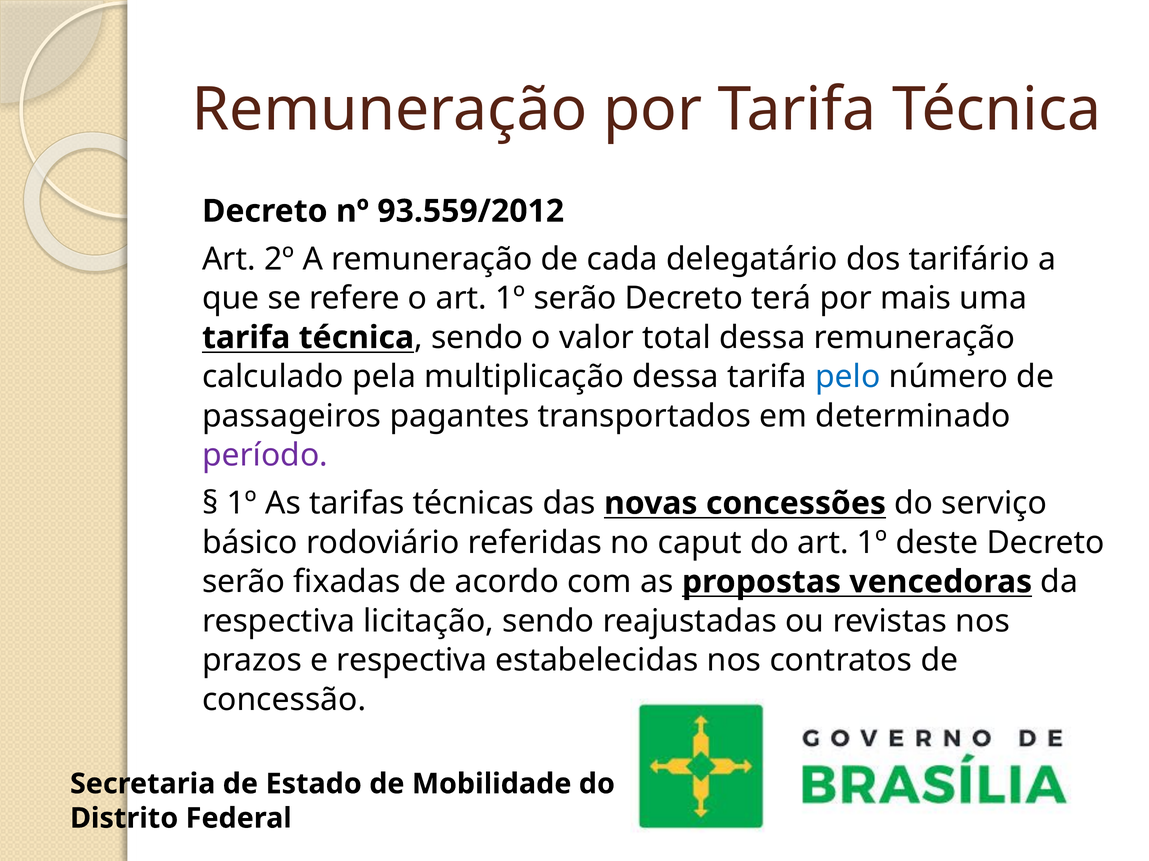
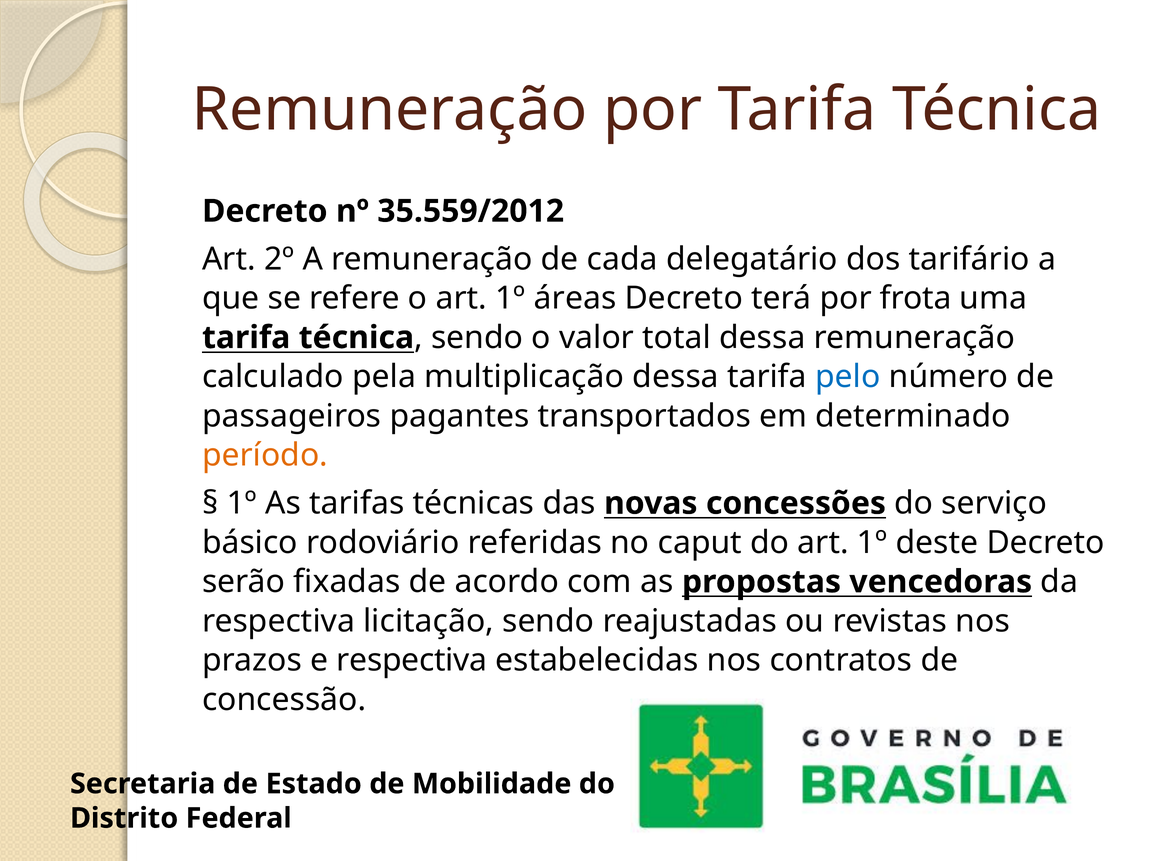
93.559/2012: 93.559/2012 -> 35.559/2012
1º serão: serão -> áreas
mais: mais -> frota
período colour: purple -> orange
